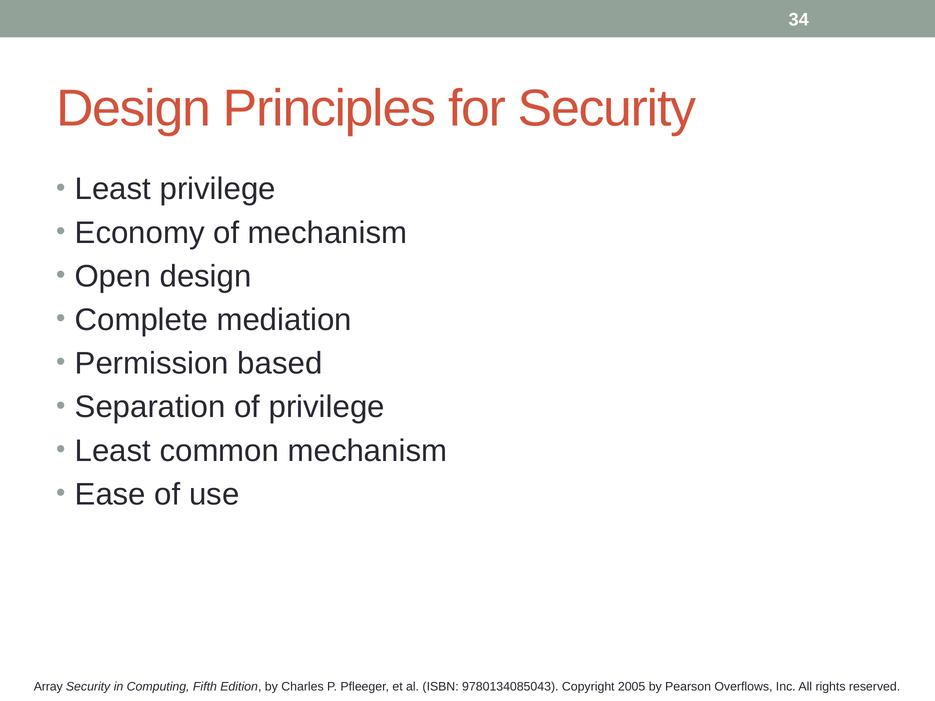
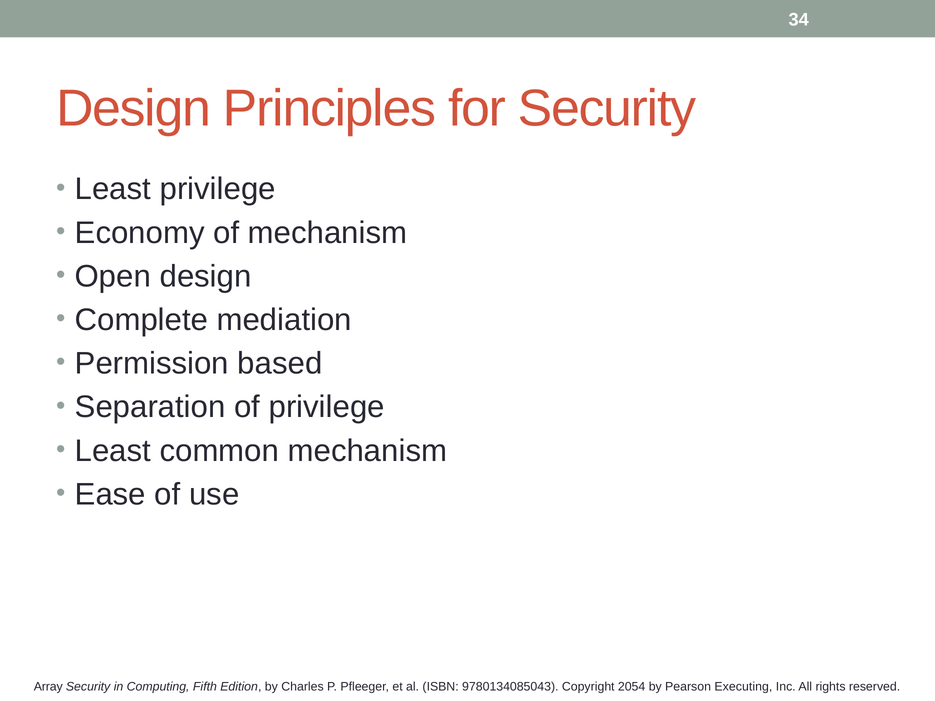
2005: 2005 -> 2054
Overflows: Overflows -> Executing
